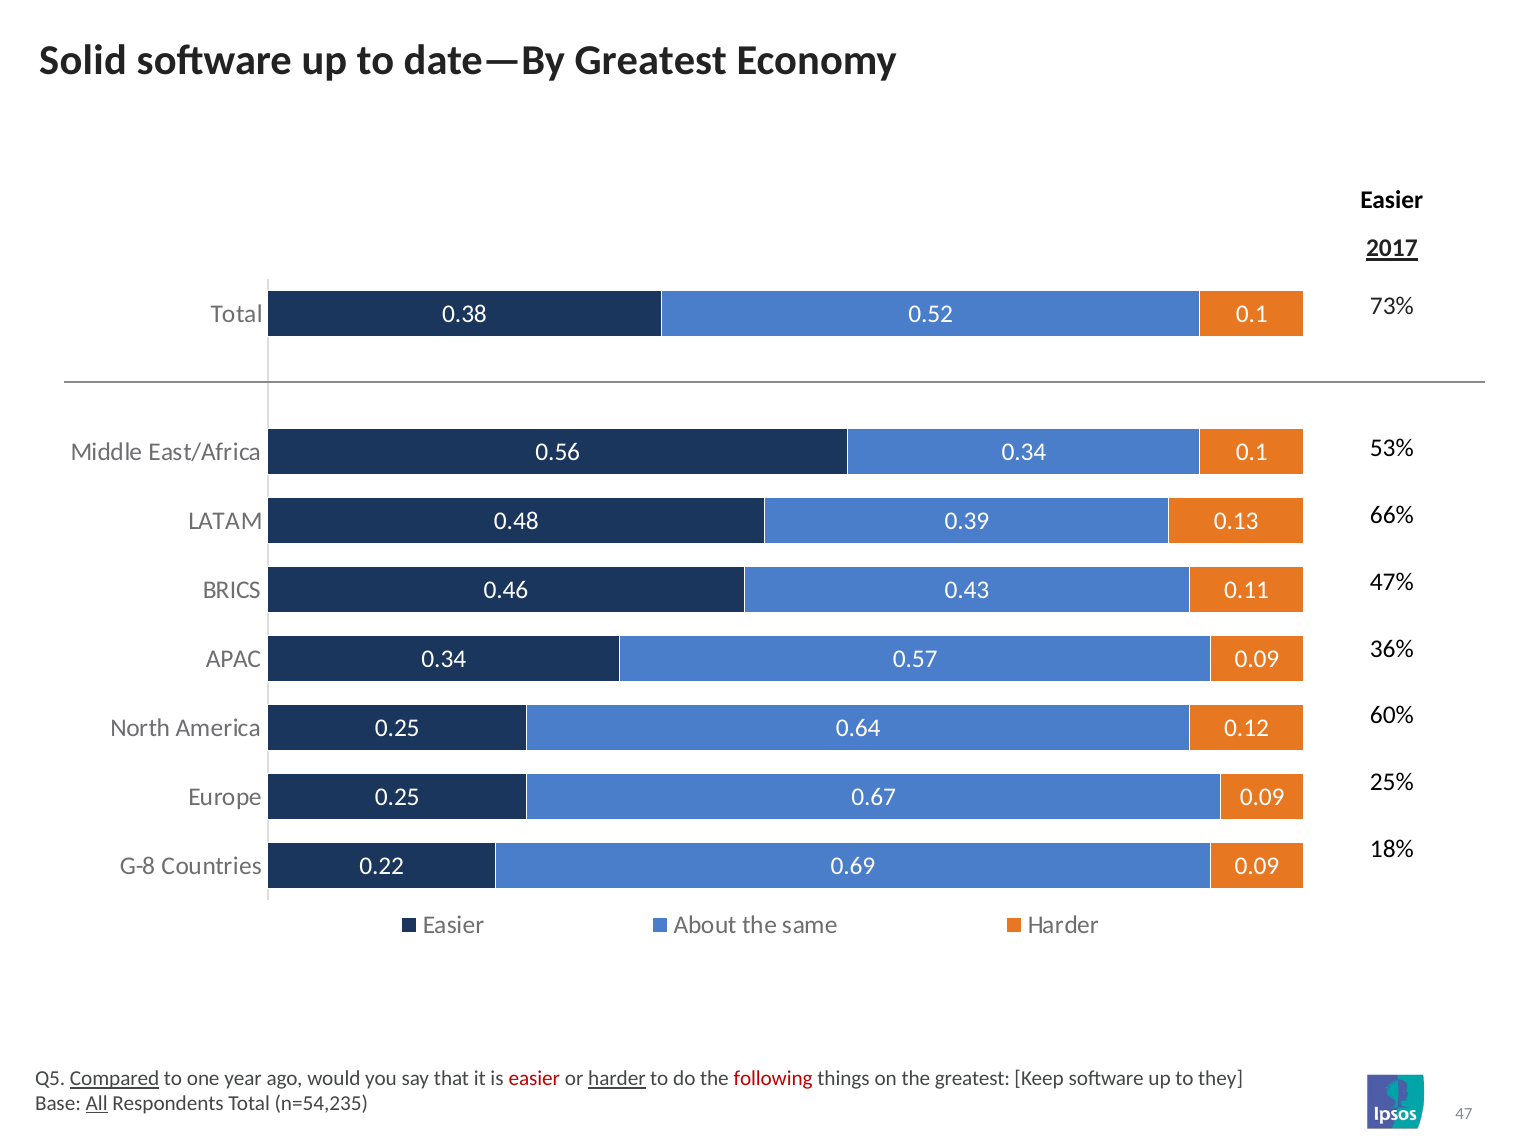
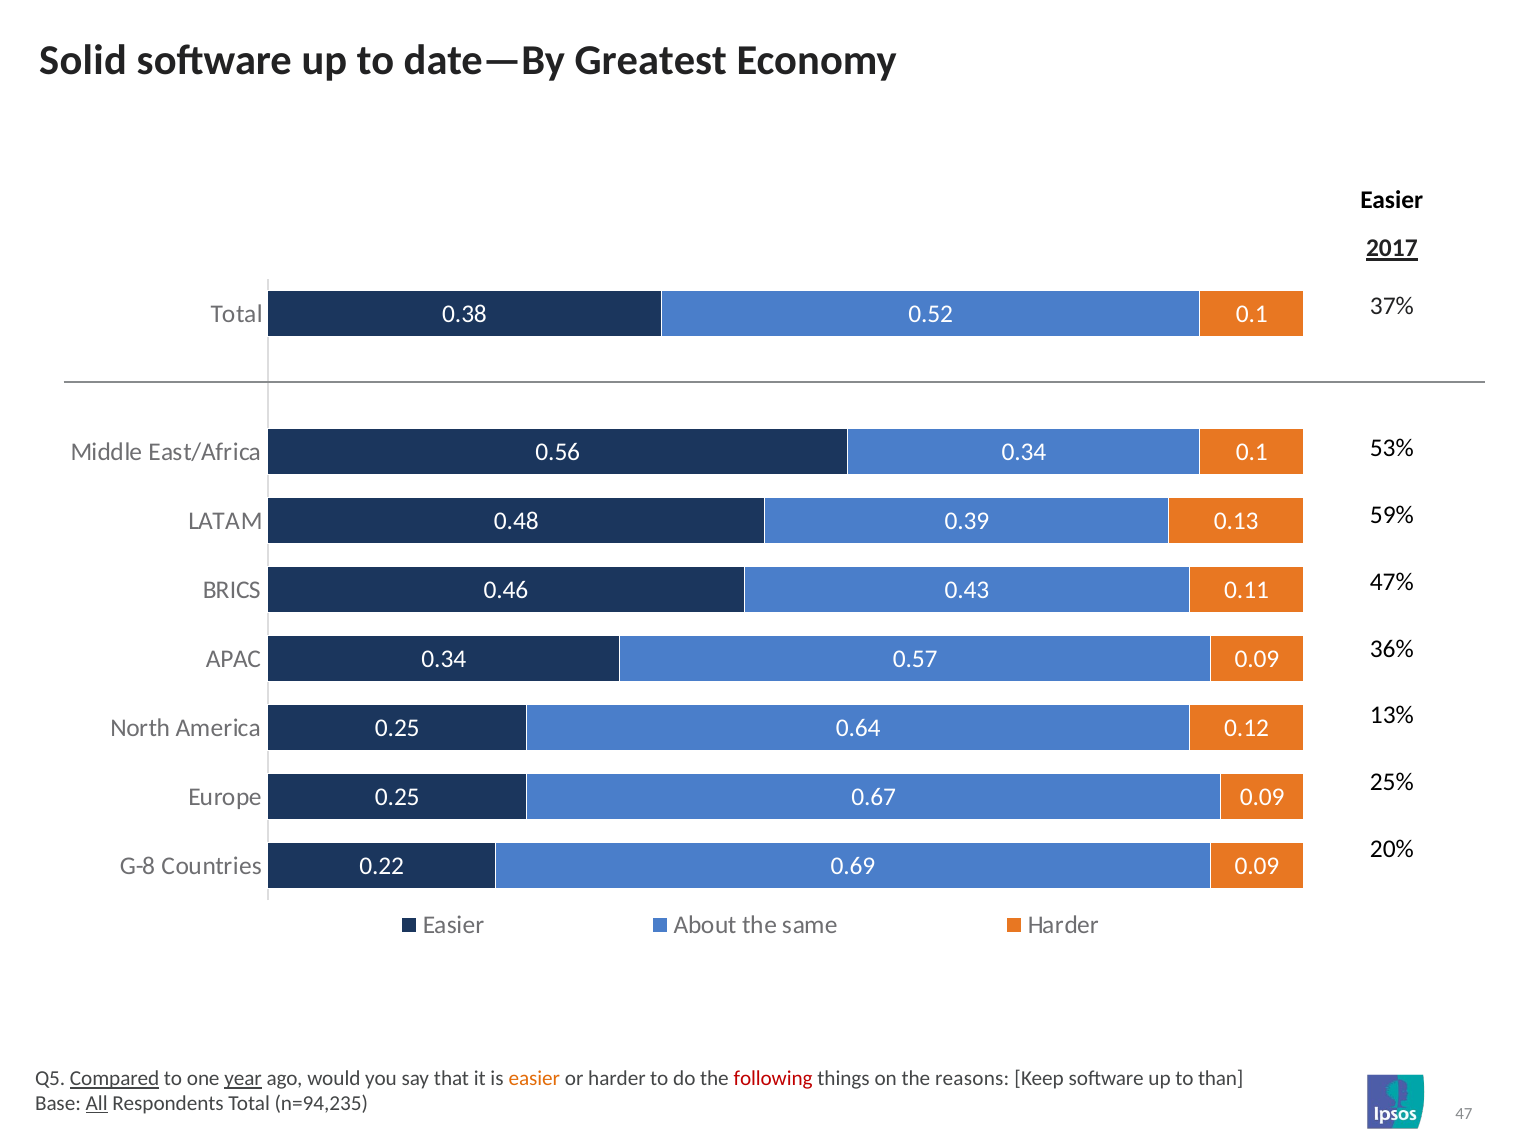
73%: 73% -> 37%
66%: 66% -> 59%
60%: 60% -> 13%
18%: 18% -> 20%
year underline: none -> present
easier at (534, 1080) colour: red -> orange
harder at (617, 1080) underline: present -> none
the greatest: greatest -> reasons
they: they -> than
n=54,235: n=54,235 -> n=94,235
